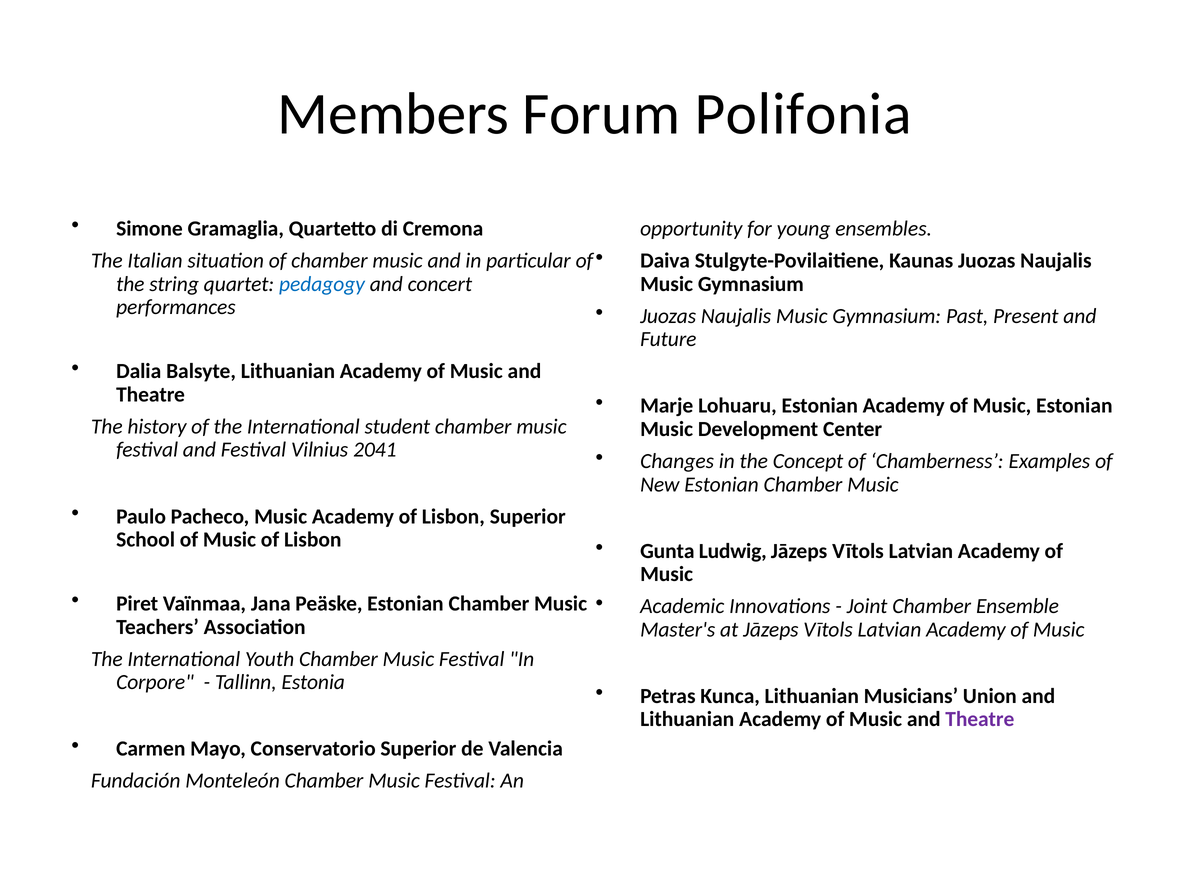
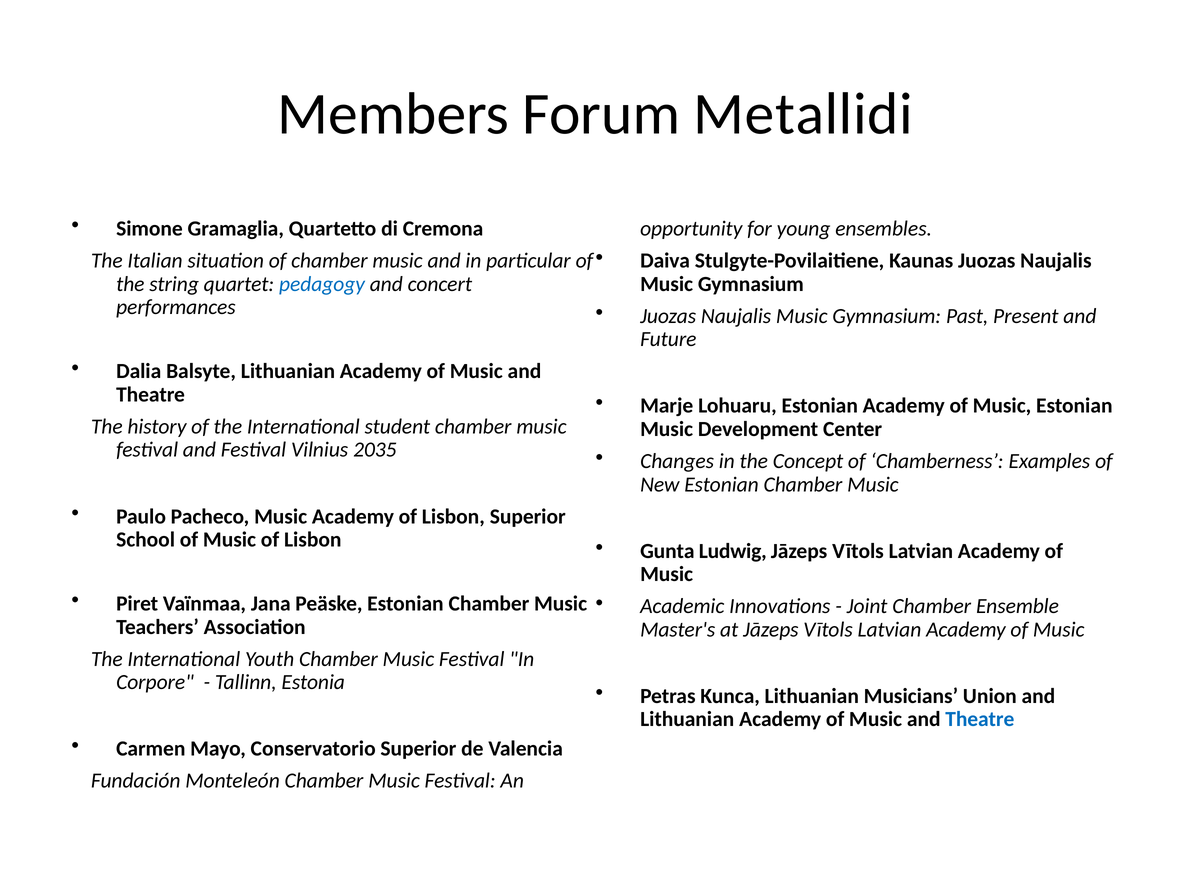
Polifonia: Polifonia -> Metallidi
2041: 2041 -> 2035
Theatre at (980, 720) colour: purple -> blue
